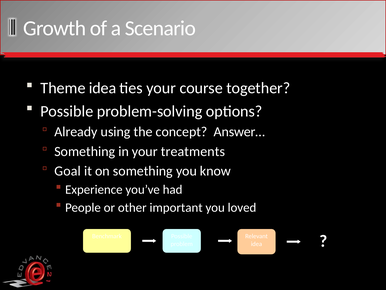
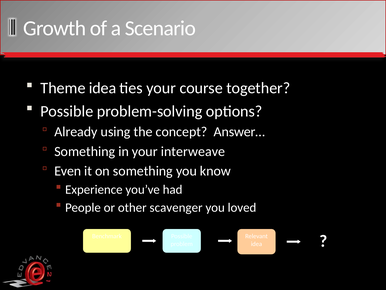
treatments: treatments -> interweave
Goal: Goal -> Even
important: important -> scavenger
